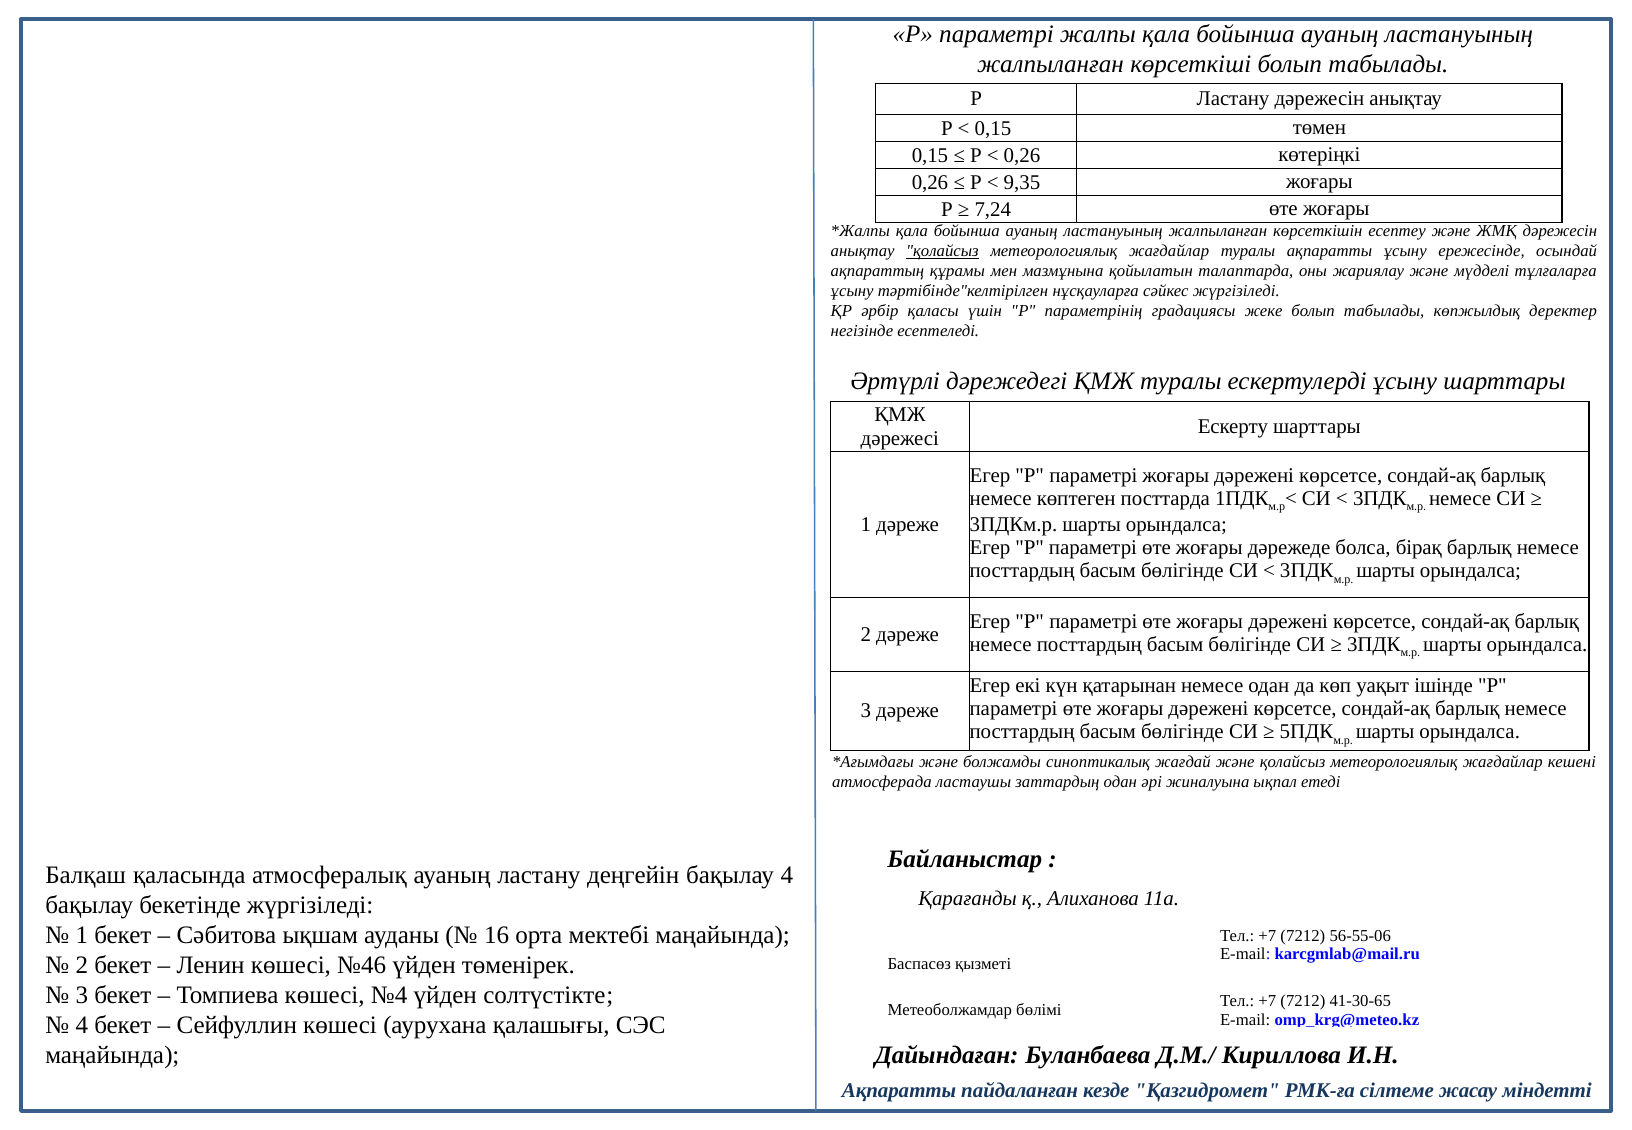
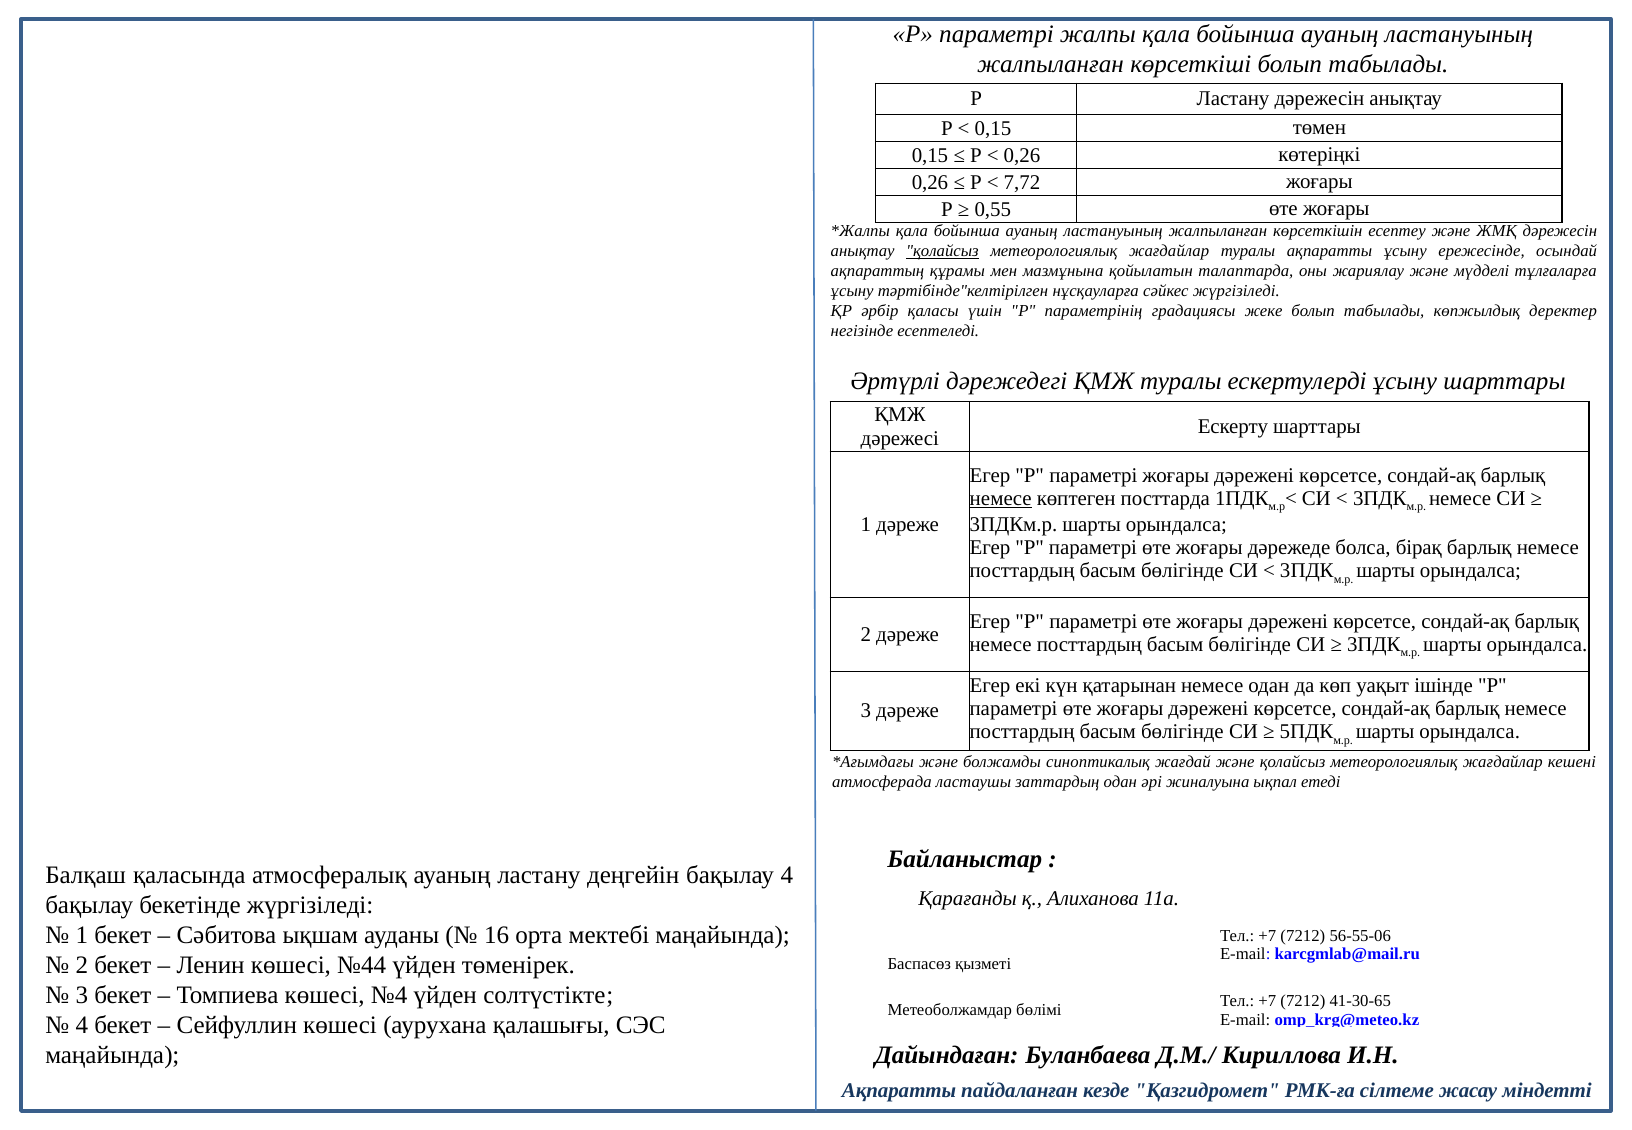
9,35: 9,35 -> 7,72
7,24: 7,24 -> 0,55
немесе at (1001, 498) underline: none -> present
№46: №46 -> №44
